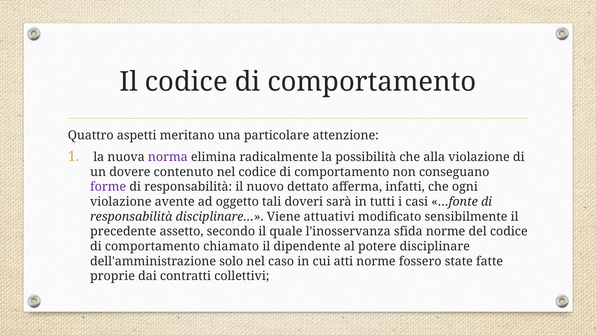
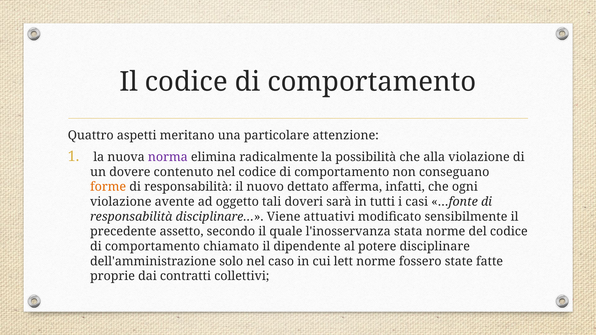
forme colour: purple -> orange
sfida: sfida -> stata
atti: atti -> lett
